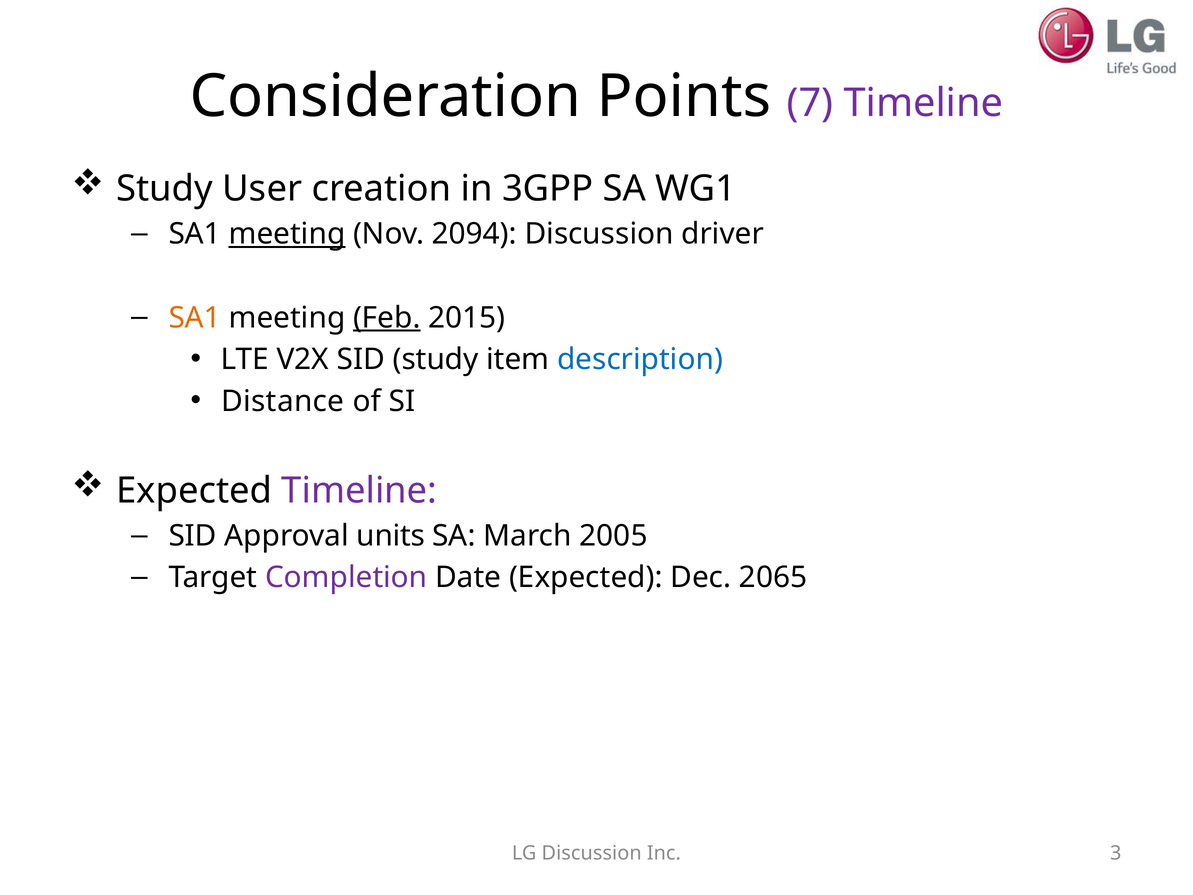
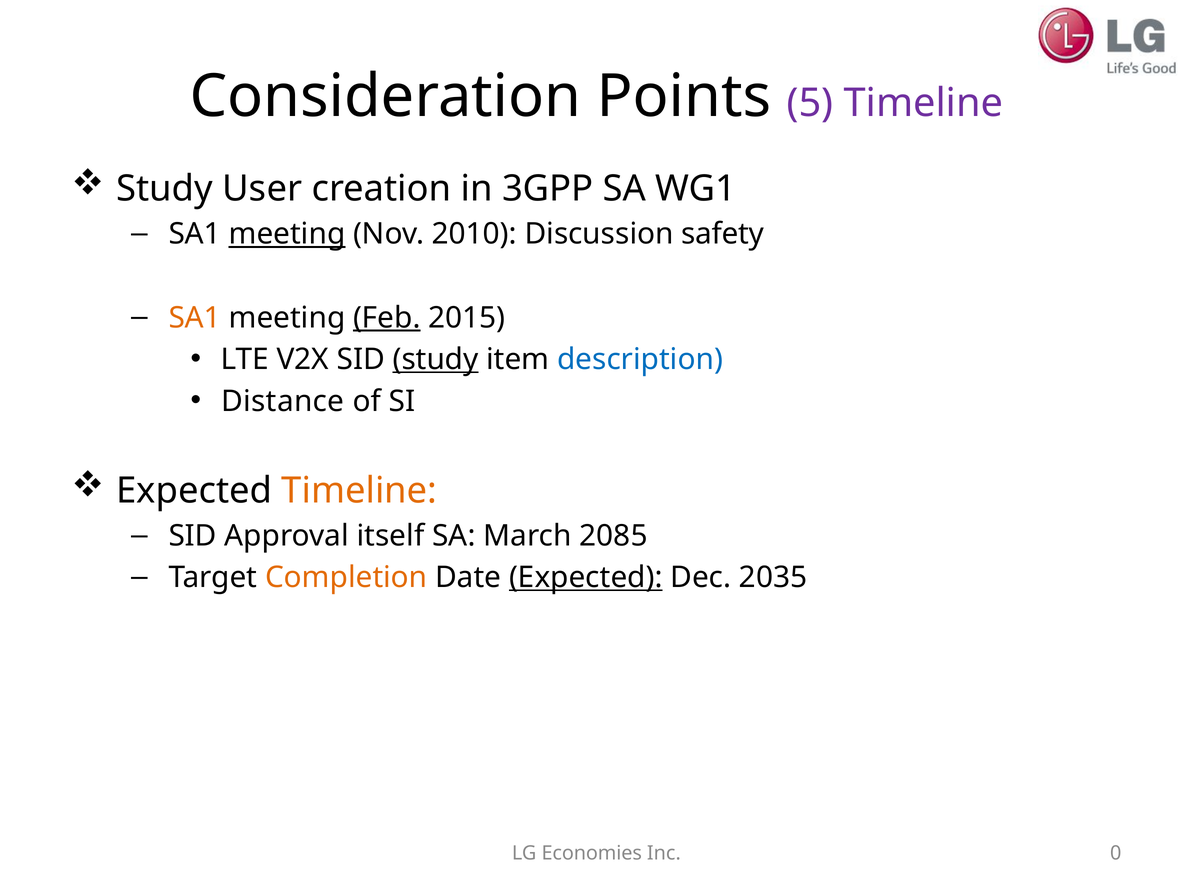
7: 7 -> 5
2094: 2094 -> 2010
driver: driver -> safety
study at (436, 359) underline: none -> present
Timeline at (359, 490) colour: purple -> orange
units: units -> itself
2005: 2005 -> 2085
Completion colour: purple -> orange
Expected at (586, 577) underline: none -> present
2065: 2065 -> 2035
LG Discussion: Discussion -> Economies
3: 3 -> 0
